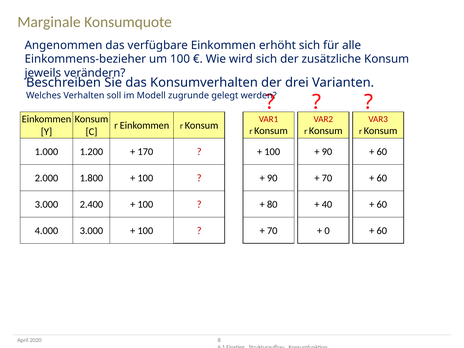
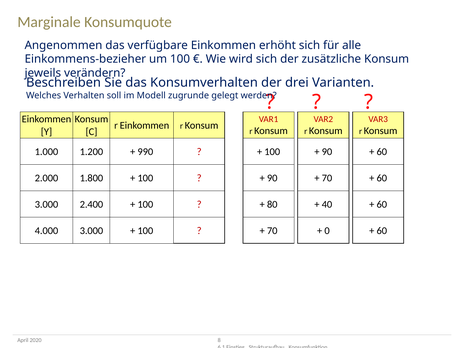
170: 170 -> 990
